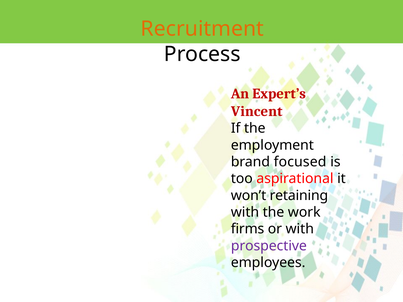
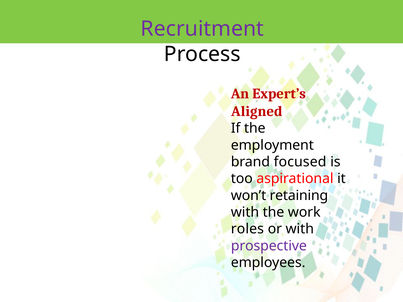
Recruitment colour: orange -> purple
Vincent: Vincent -> Aligned
firms: firms -> roles
